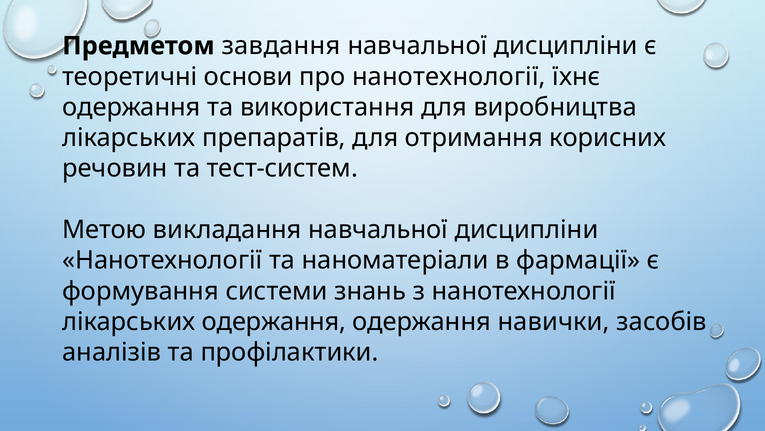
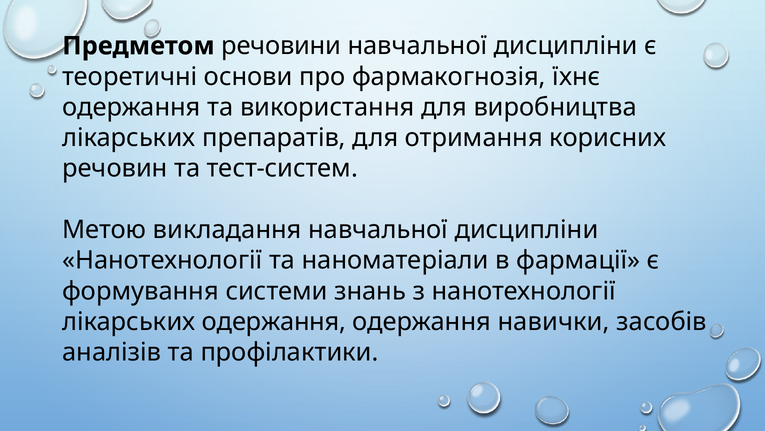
завдання: завдання -> речовини
про нанотехнології: нанотехнології -> фармакогнозія
